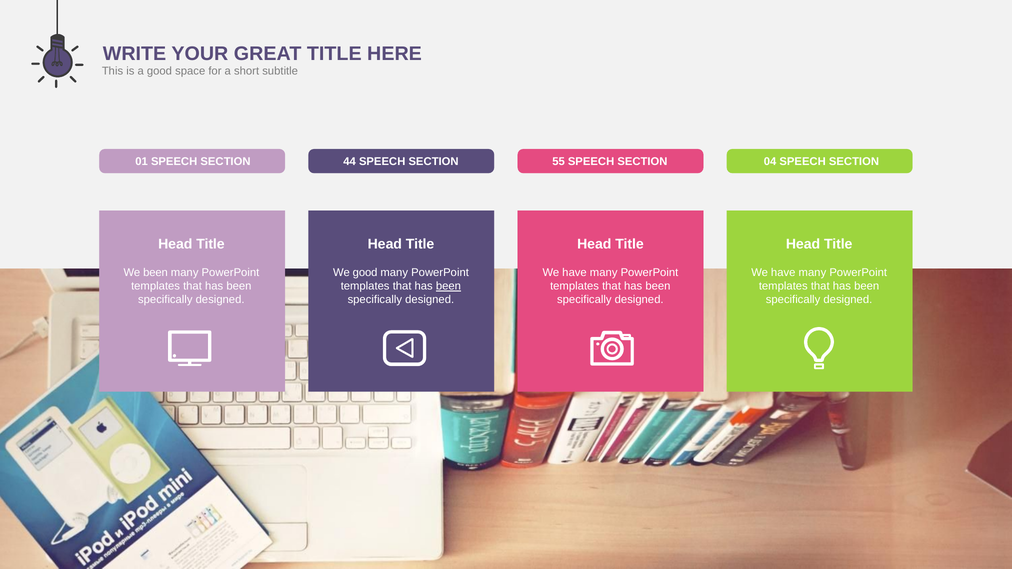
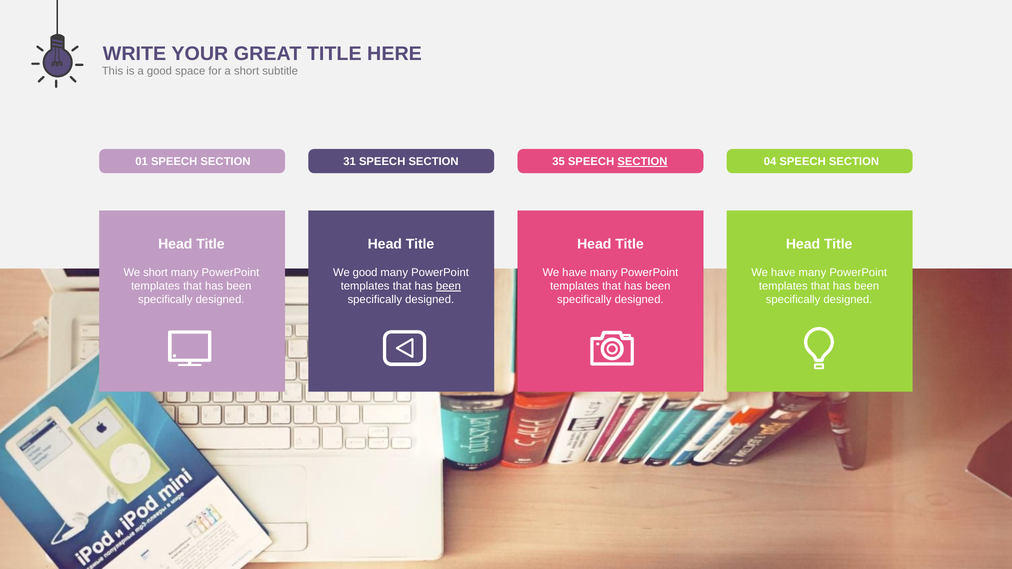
44: 44 -> 31
55: 55 -> 35
SECTION at (642, 162) underline: none -> present
We been: been -> short
